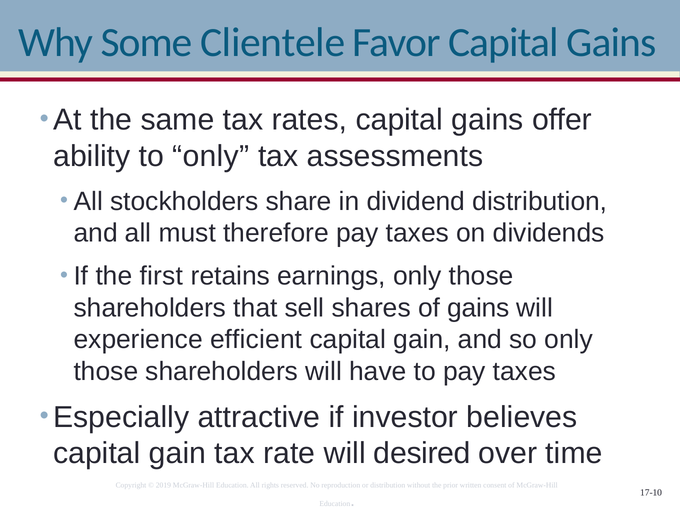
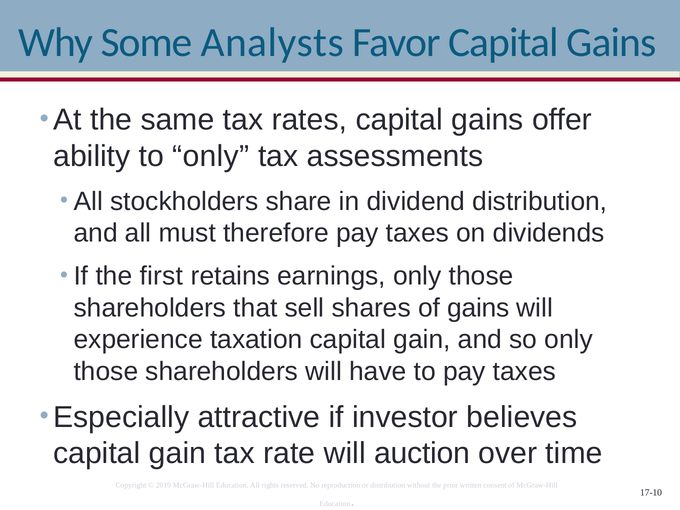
Clientele: Clientele -> Analysts
efficient: efficient -> taxation
desired: desired -> auction
